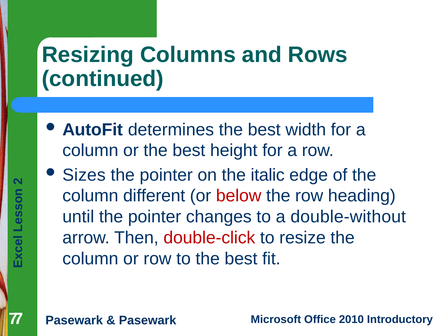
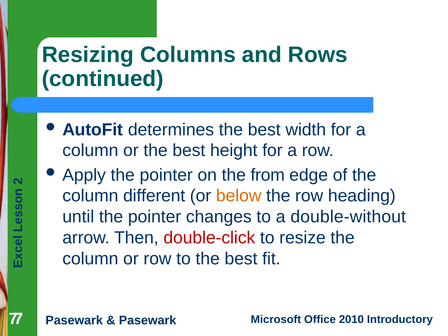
Sizes: Sizes -> Apply
italic: italic -> from
below colour: red -> orange
